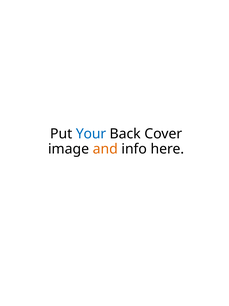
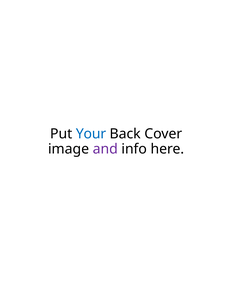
and colour: orange -> purple
